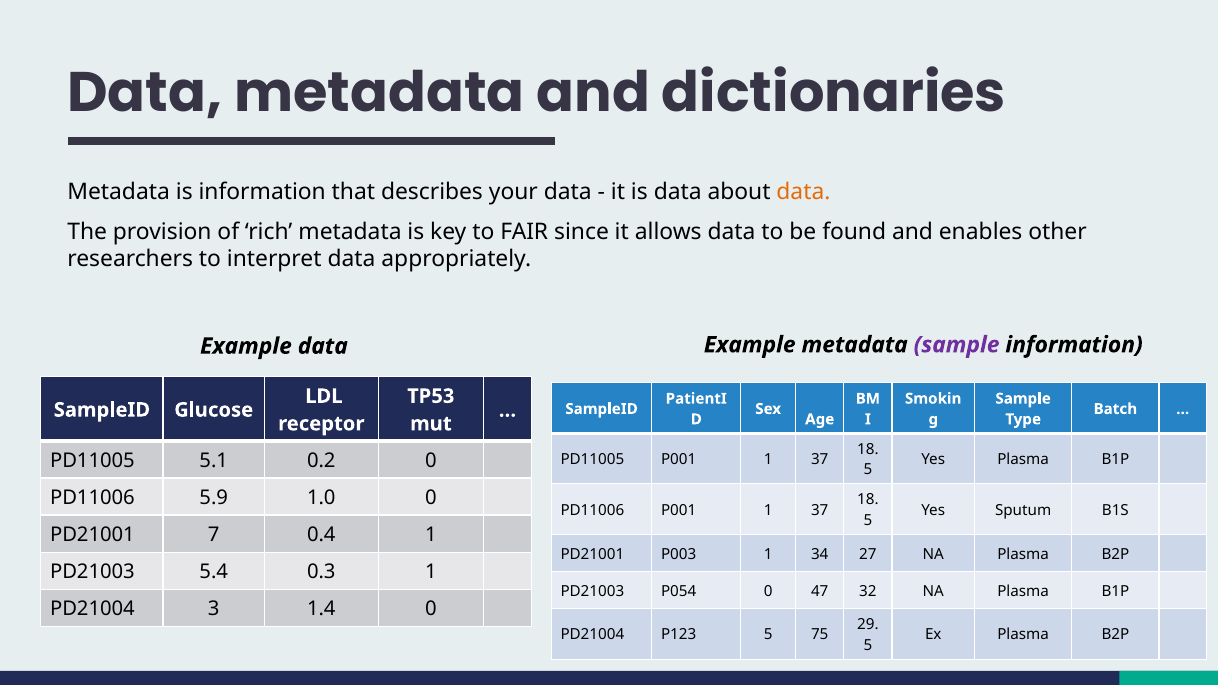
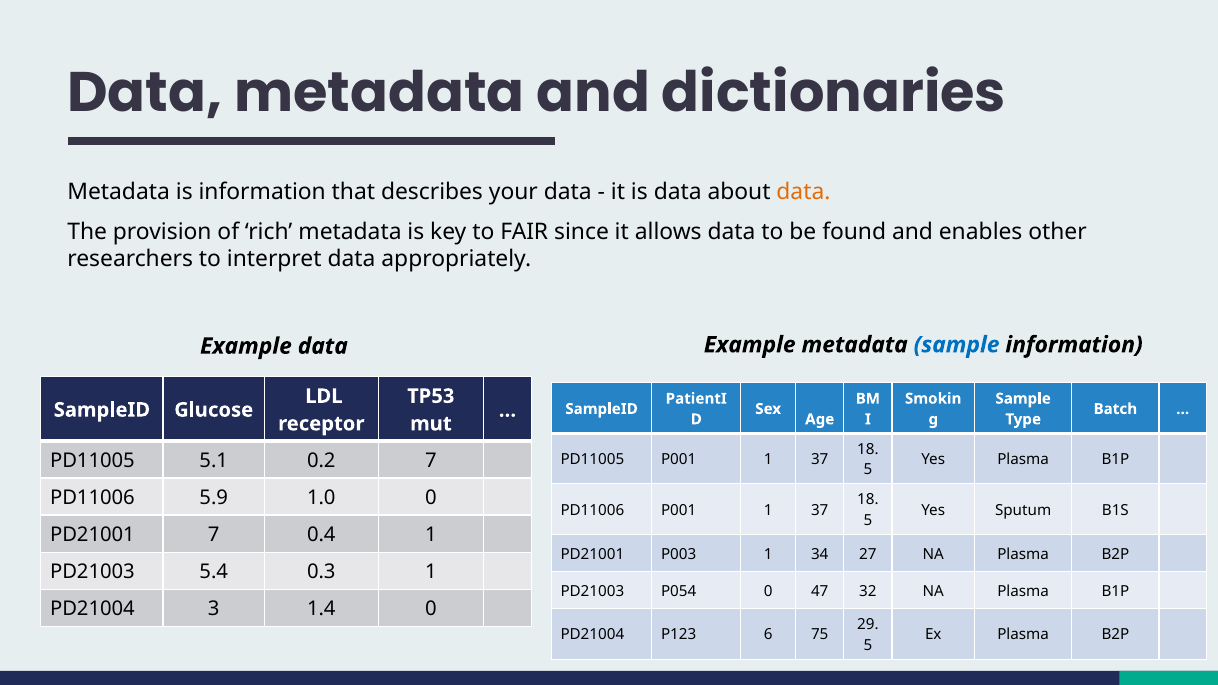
sample at (957, 345) colour: purple -> blue
0.2 0: 0 -> 7
P123 5: 5 -> 6
